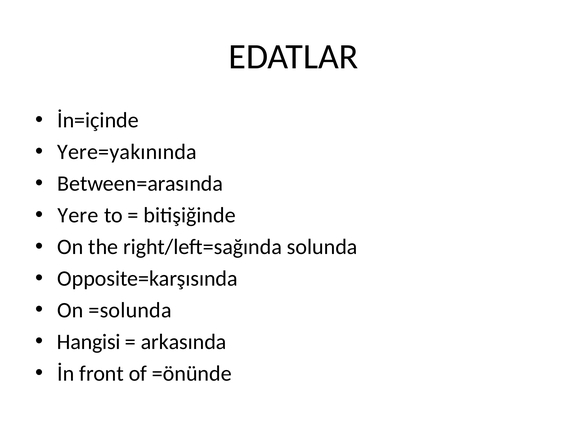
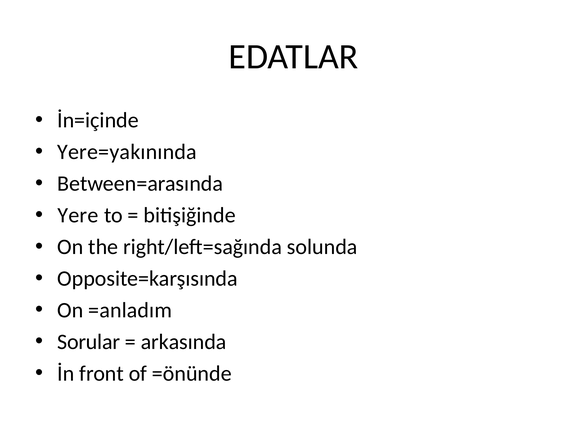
=solunda: =solunda -> =anladım
Hangisi: Hangisi -> Sorular
